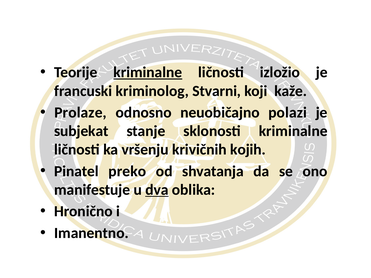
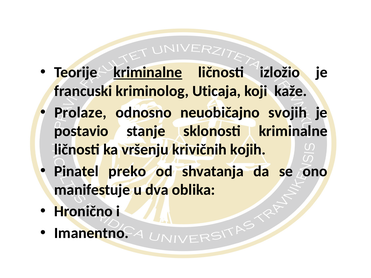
Stvarni: Stvarni -> Uticaja
polazi: polazi -> svojih
subjekat: subjekat -> postavio
dva underline: present -> none
